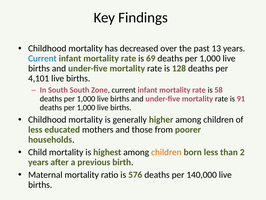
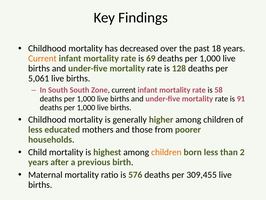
13: 13 -> 18
Current at (42, 58) colour: blue -> orange
4,101: 4,101 -> 5,061
140,000: 140,000 -> 309,455
